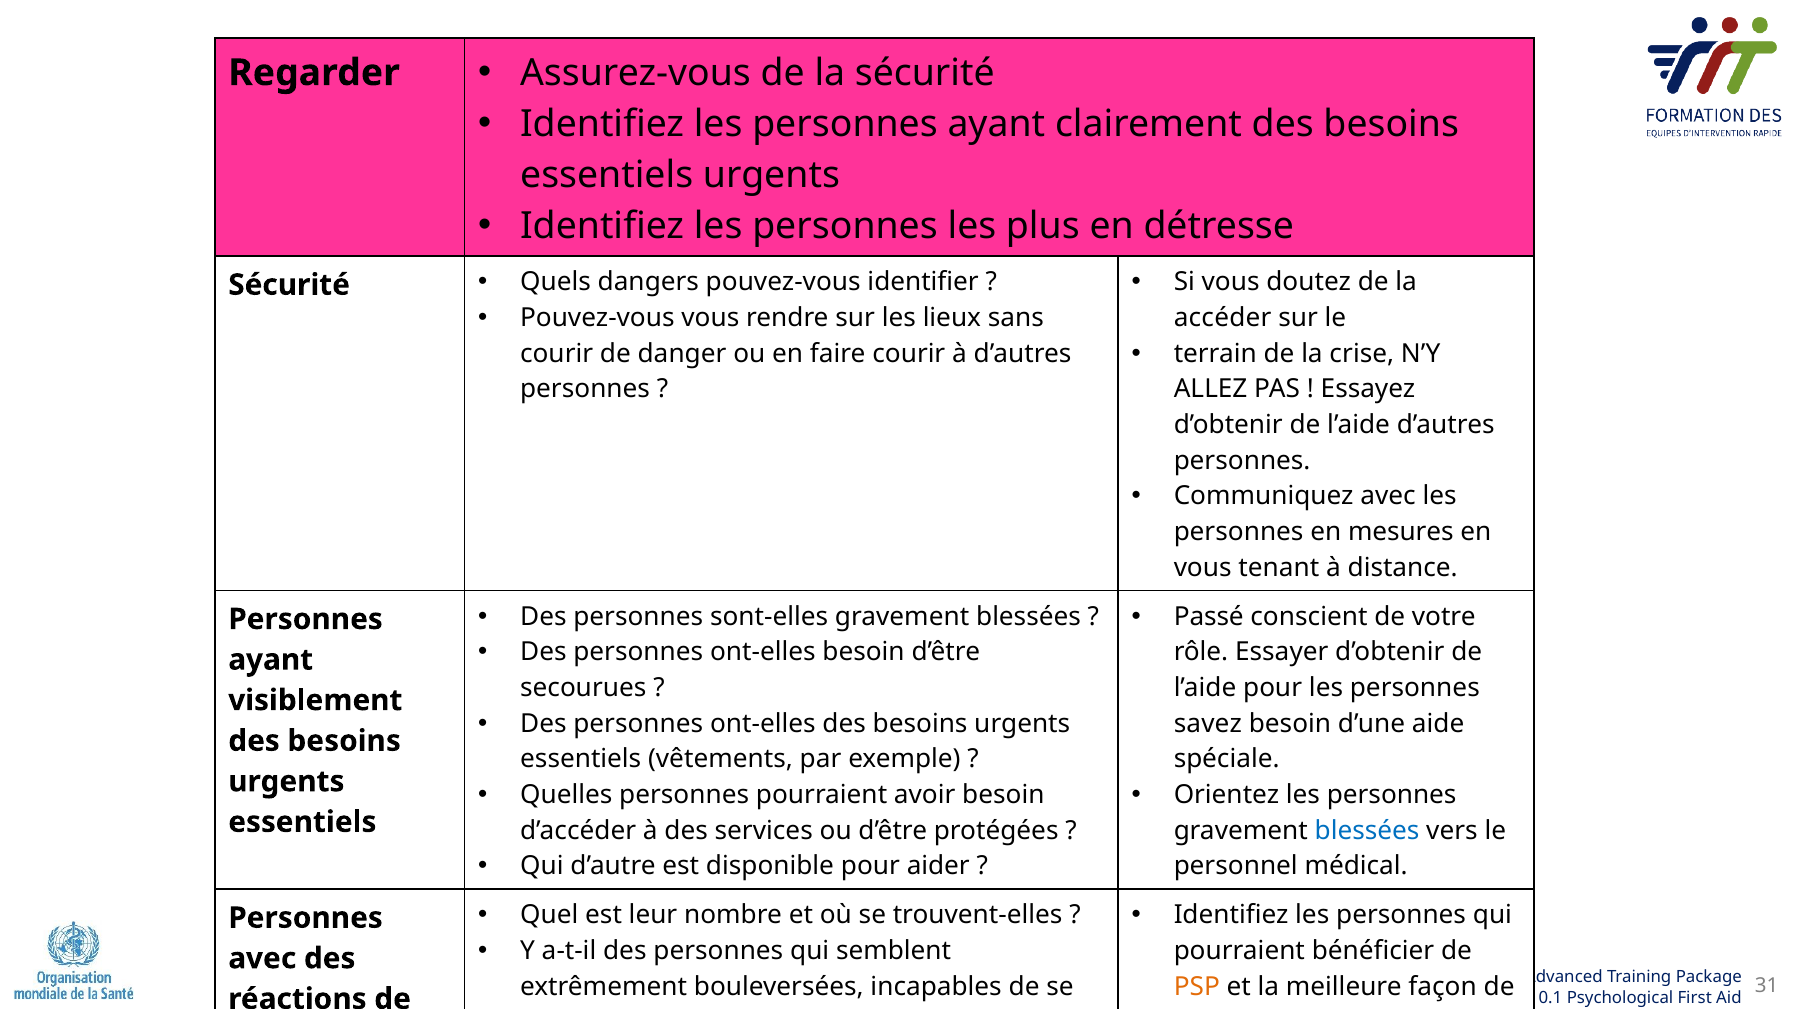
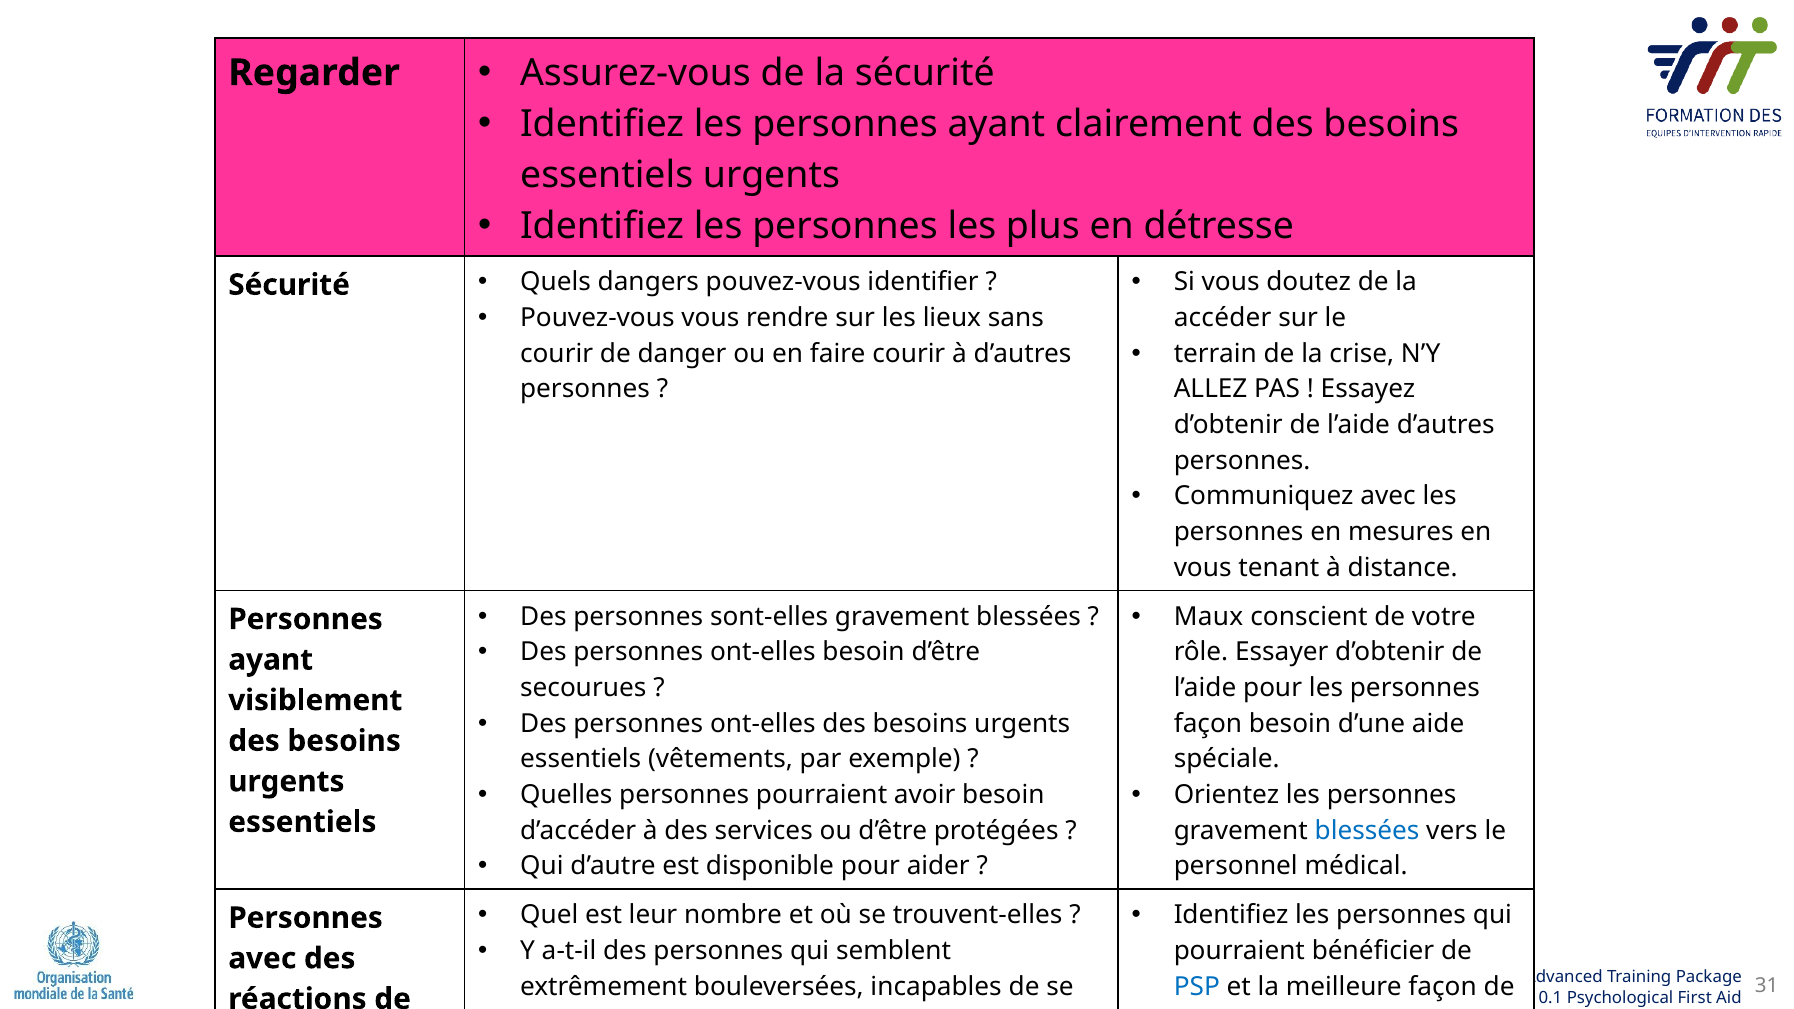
Passé: Passé -> Maux
savez at (1208, 724): savez -> façon
PSP colour: orange -> blue
